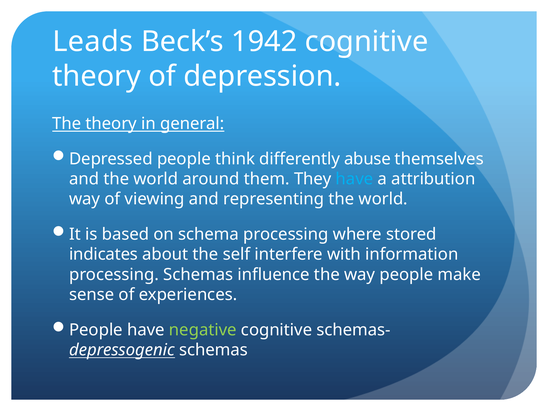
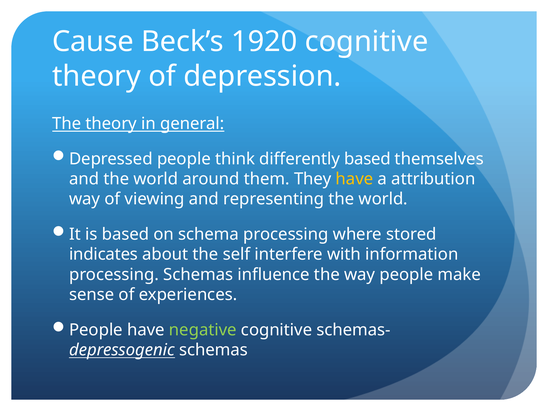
Leads: Leads -> Cause
1942: 1942 -> 1920
differently abuse: abuse -> based
have at (354, 179) colour: light blue -> yellow
